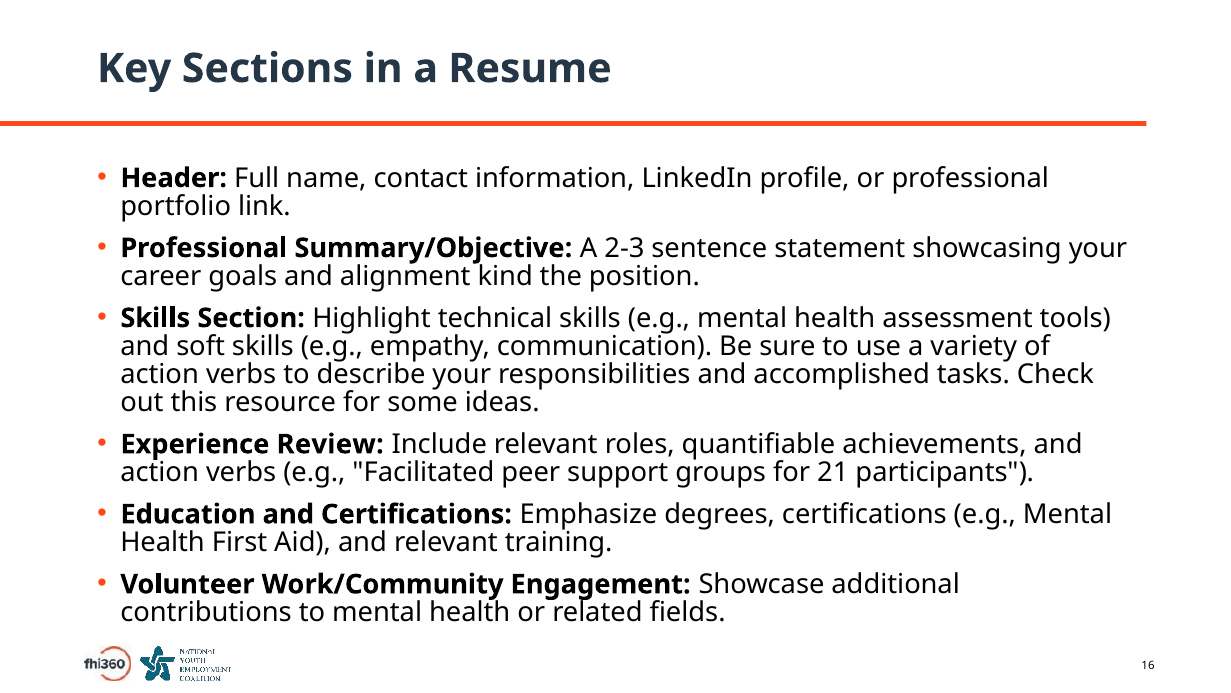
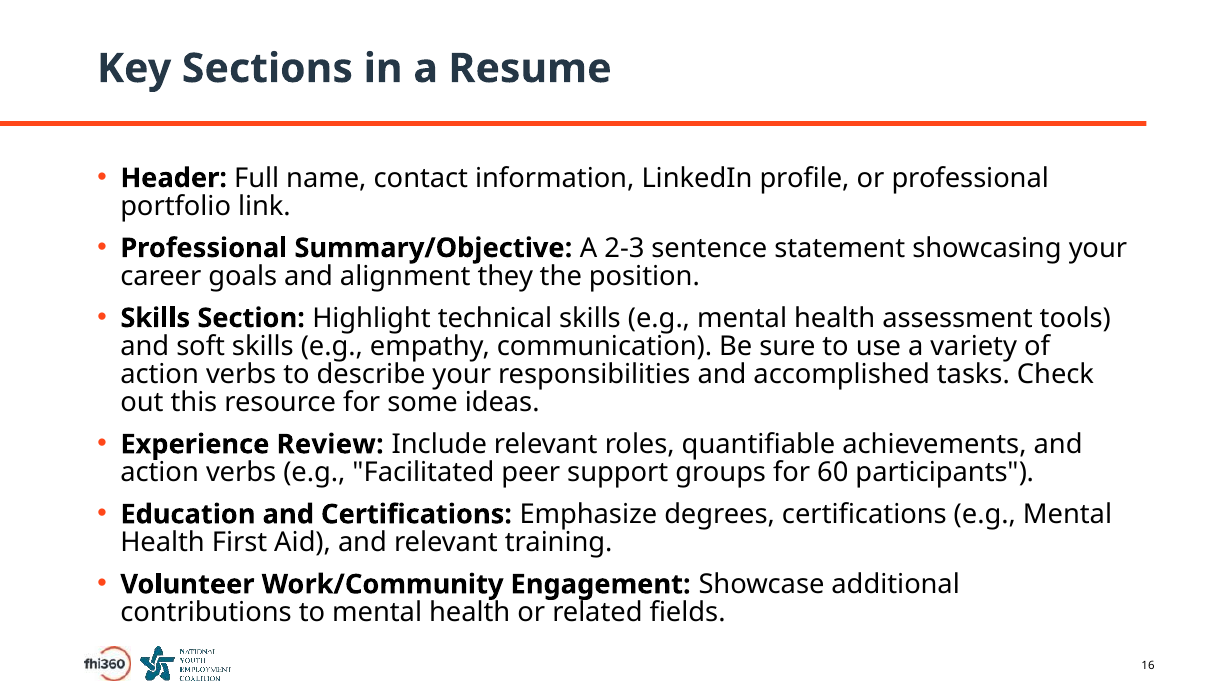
kind: kind -> they
21: 21 -> 60
